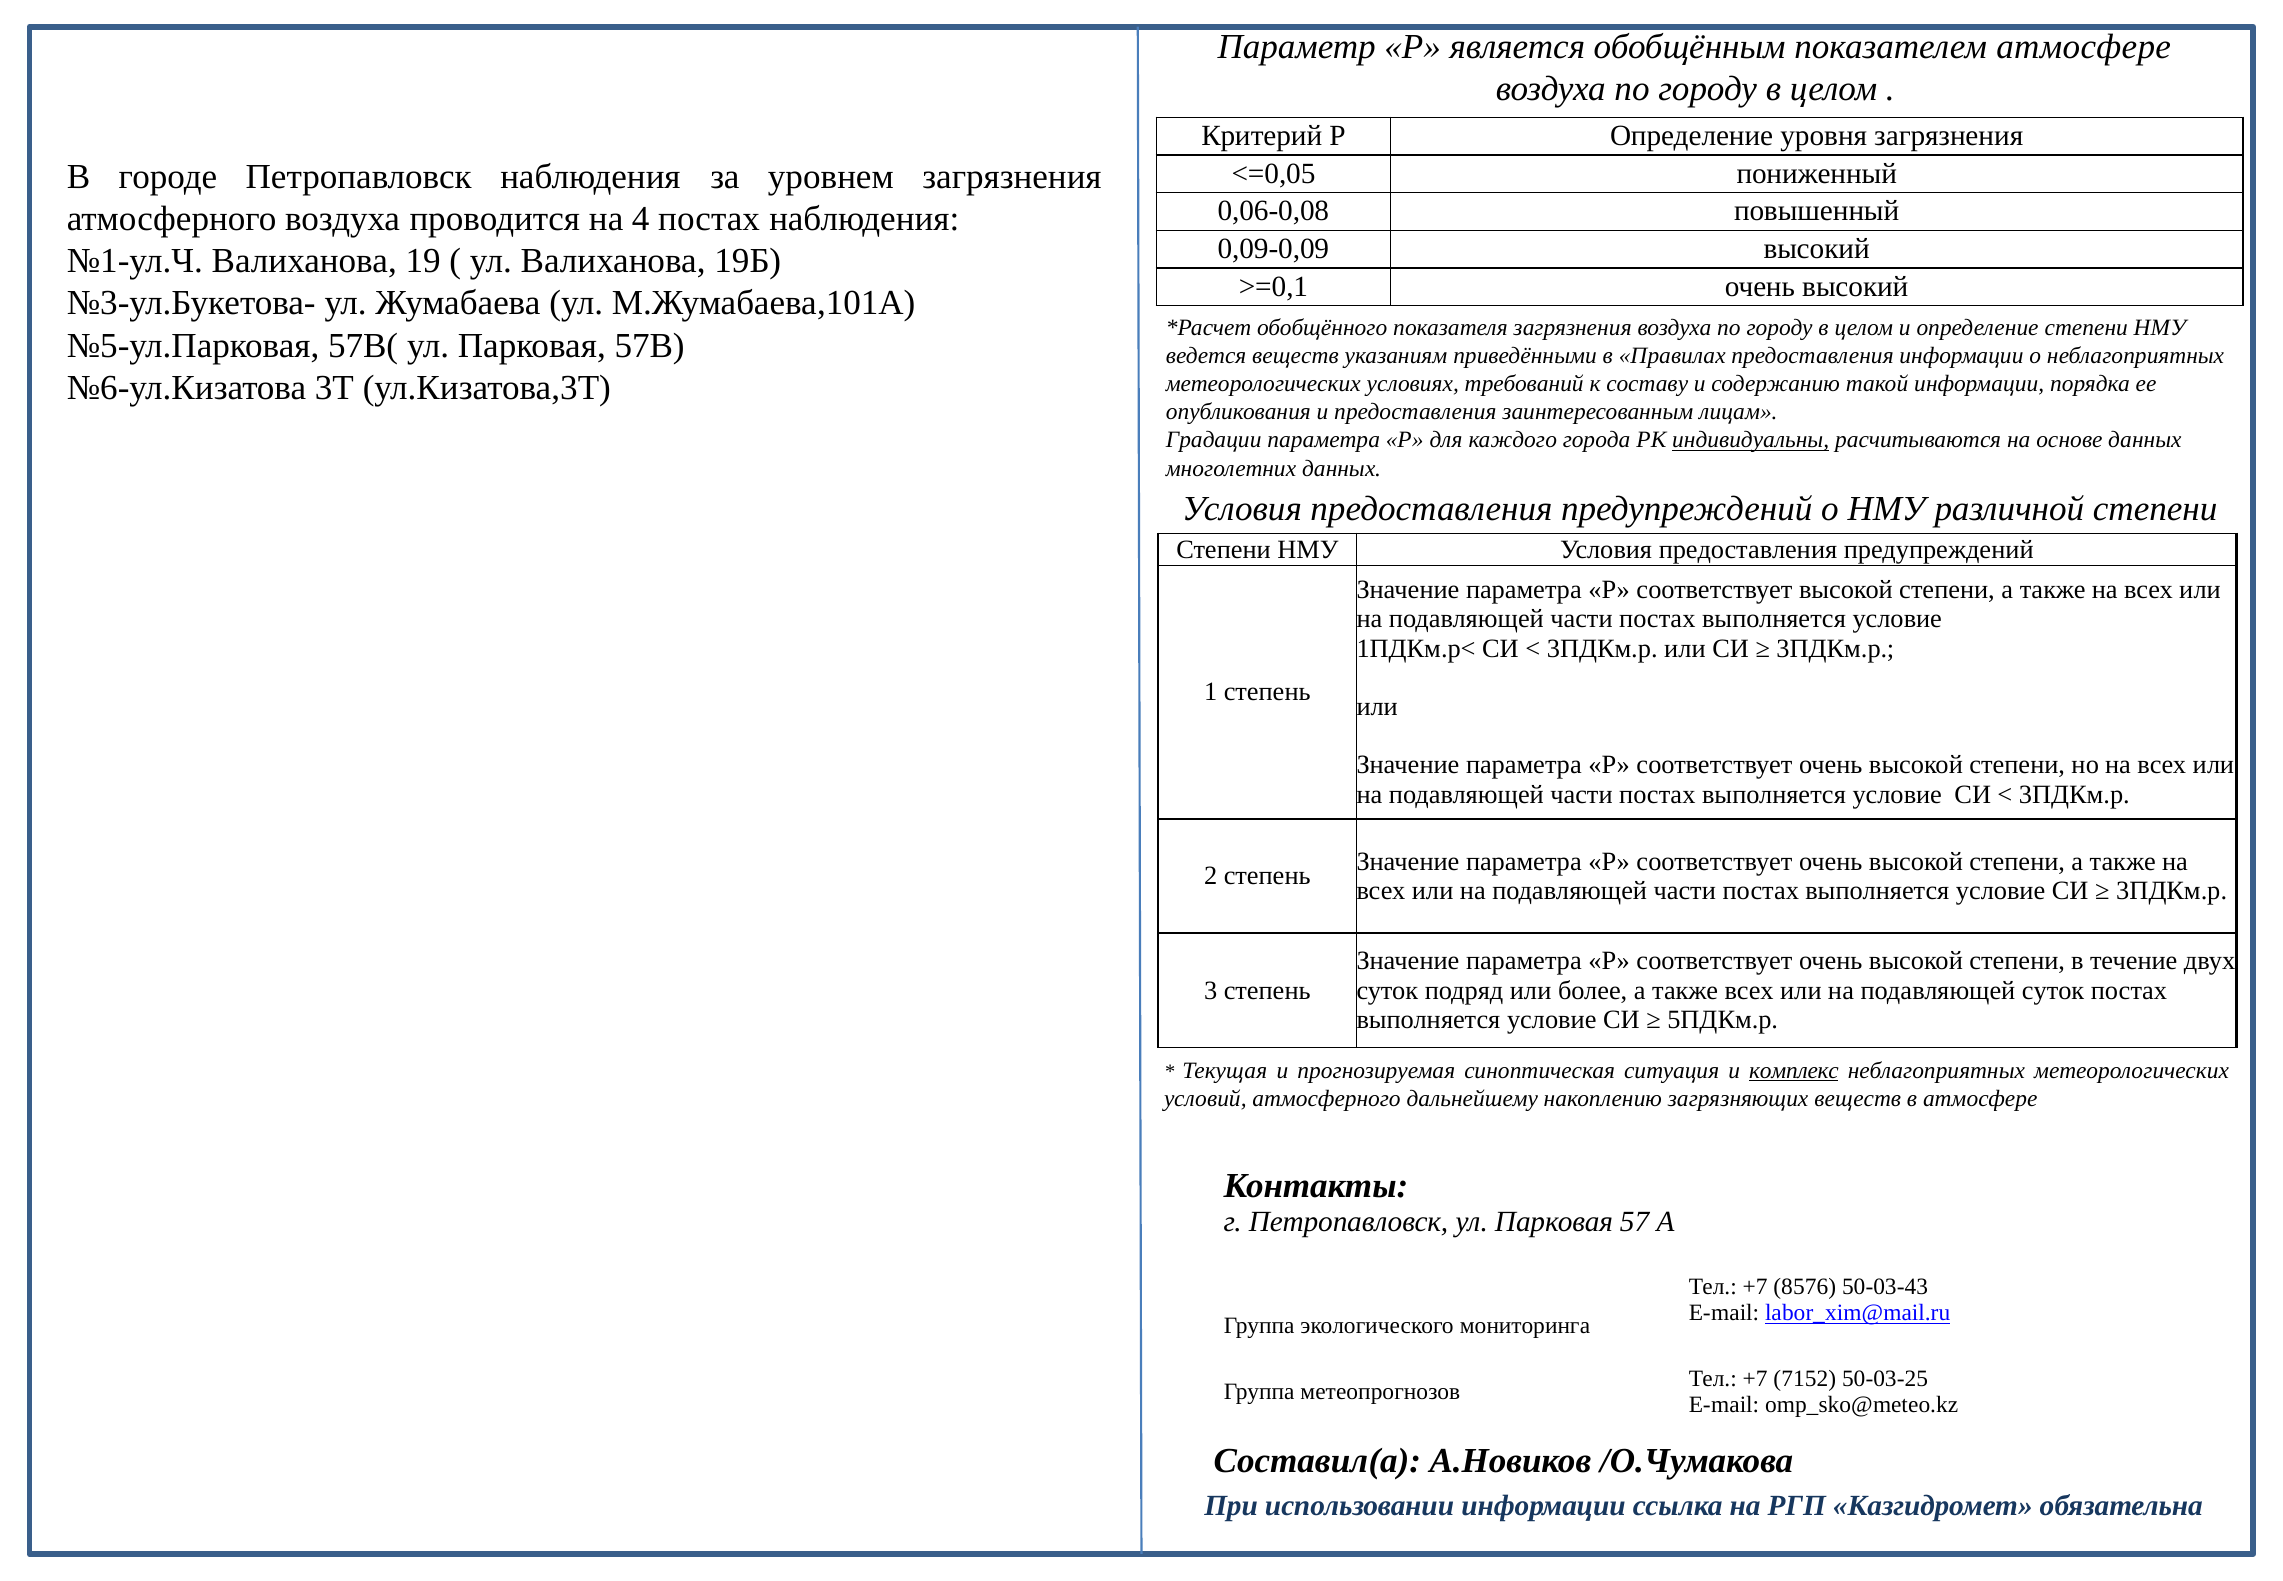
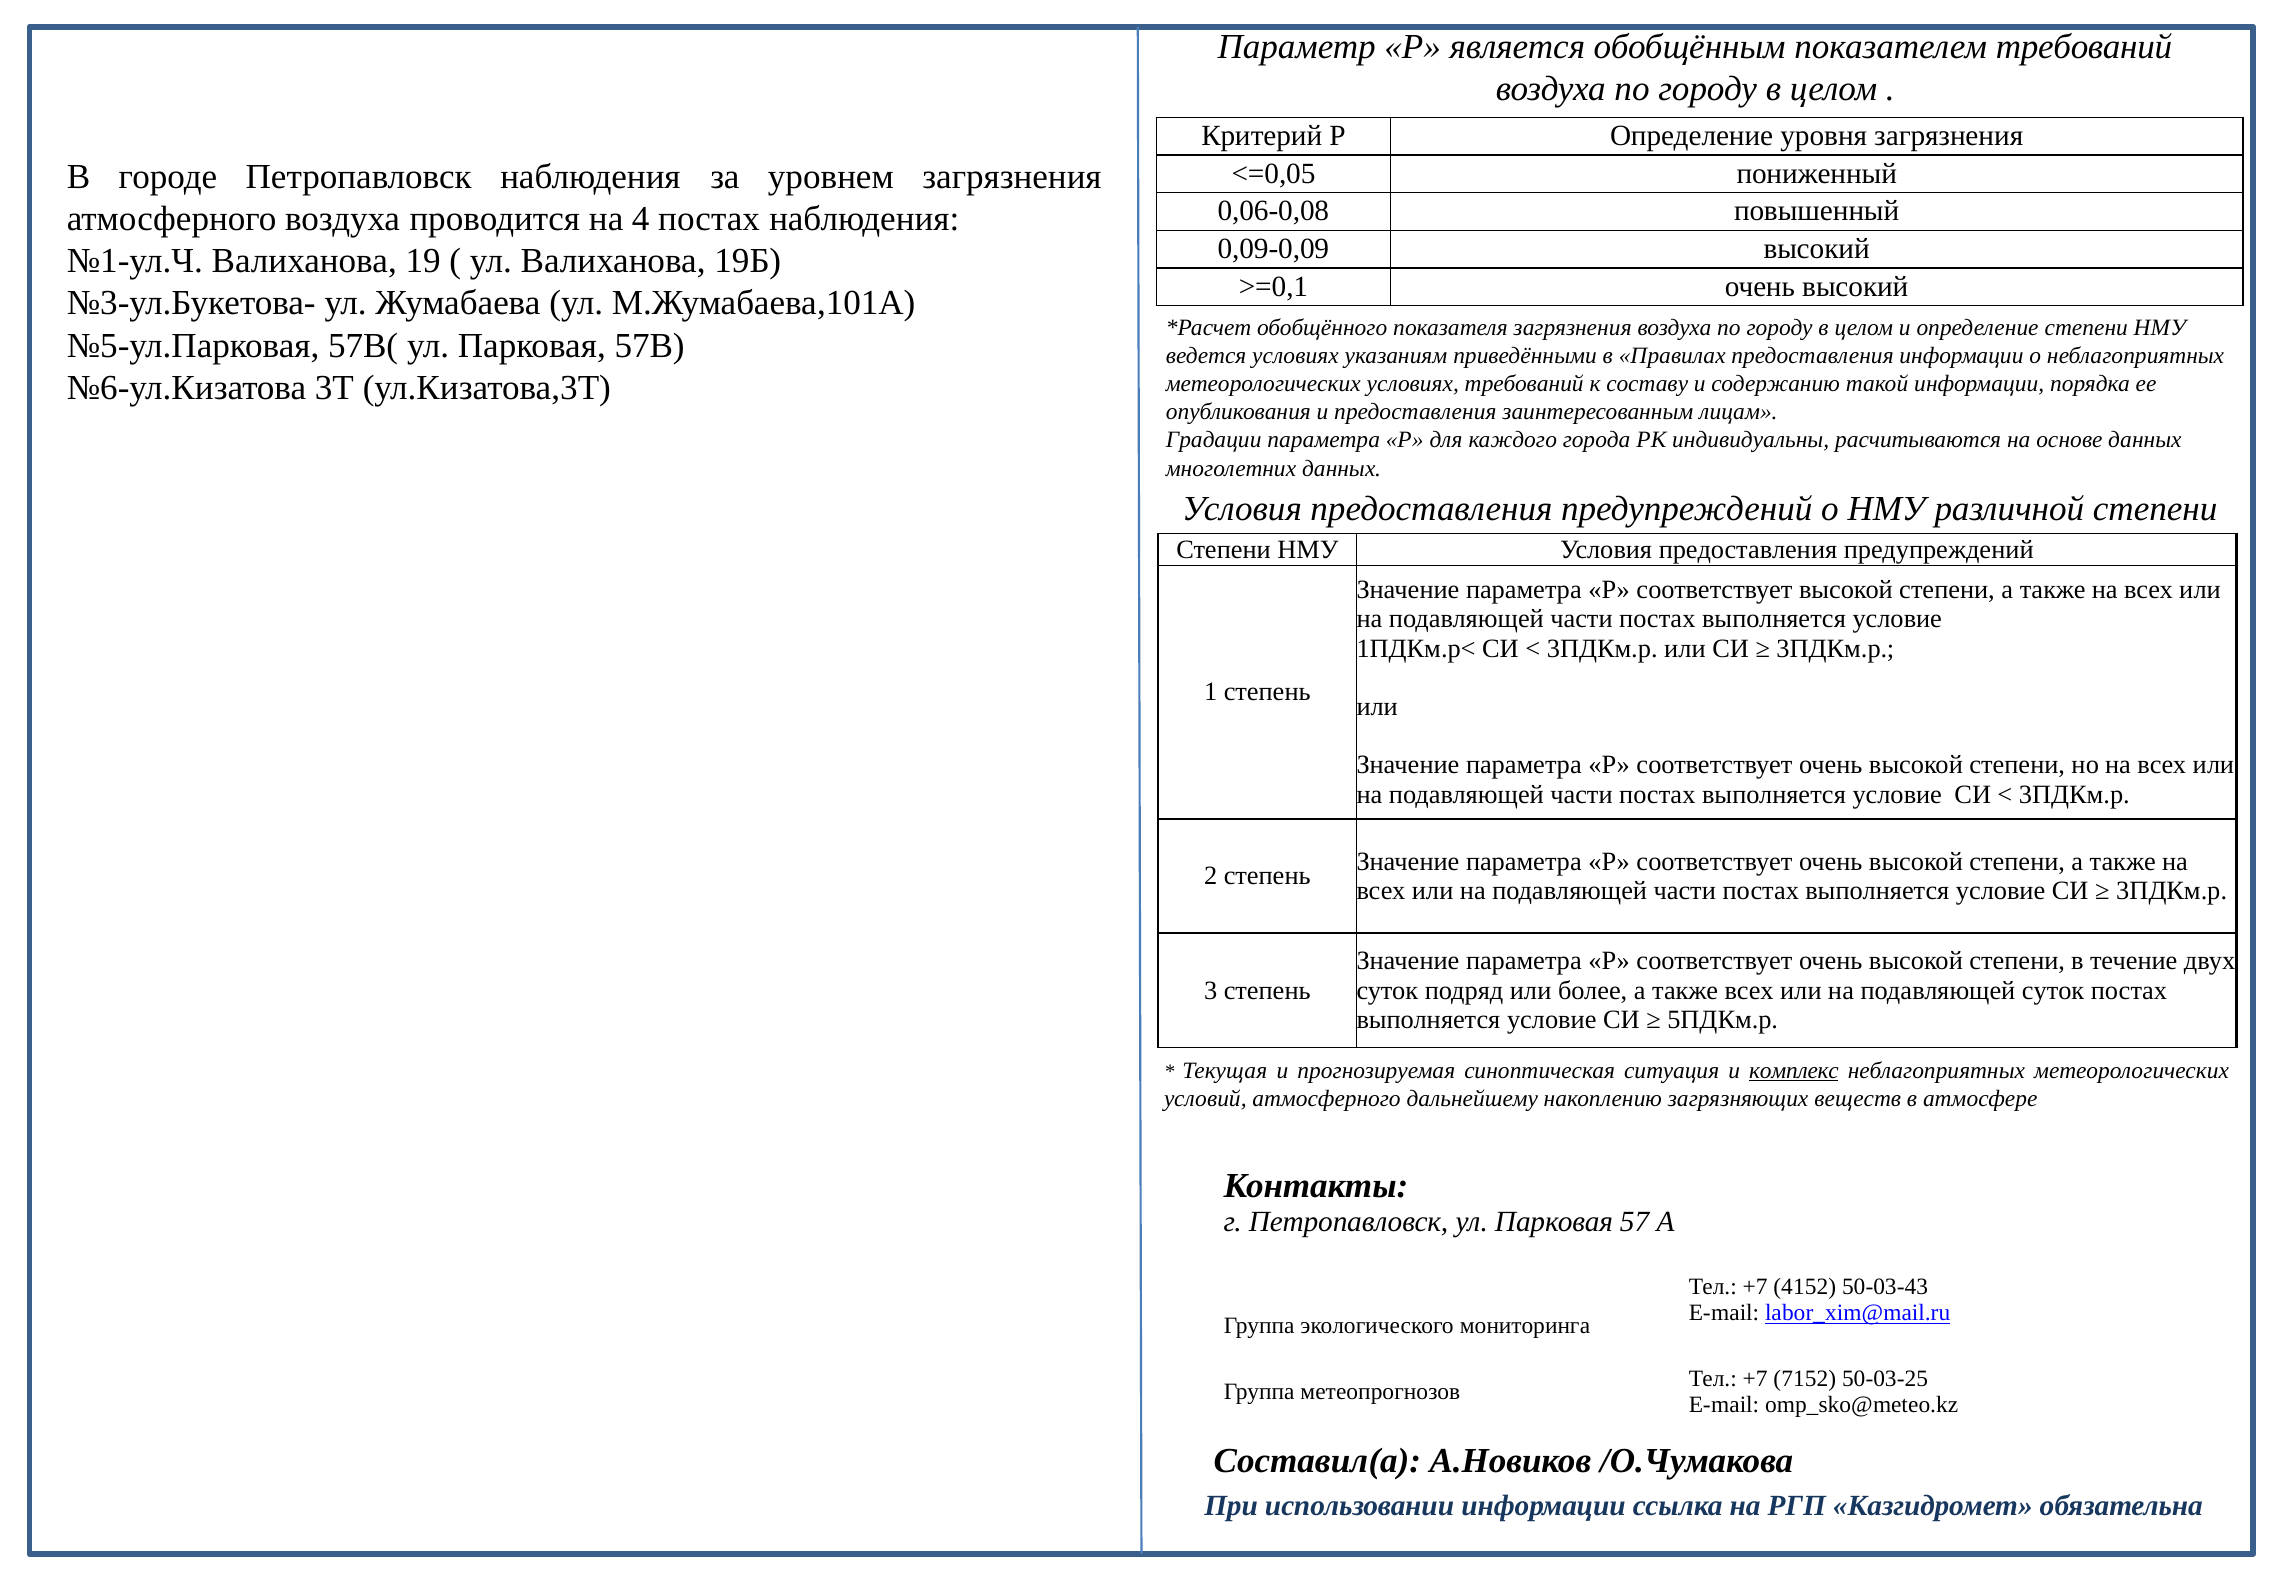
показателем атмосфере: атмосфере -> требований
ведется веществ: веществ -> условиях
индивидуальны underline: present -> none
8576: 8576 -> 4152
